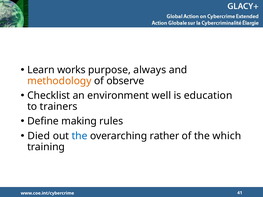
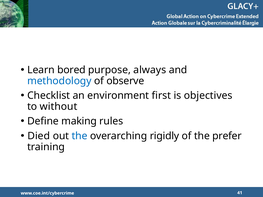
works: works -> bored
methodology colour: orange -> blue
well: well -> first
education: education -> objectives
trainers: trainers -> without
rather: rather -> rigidly
which: which -> prefer
